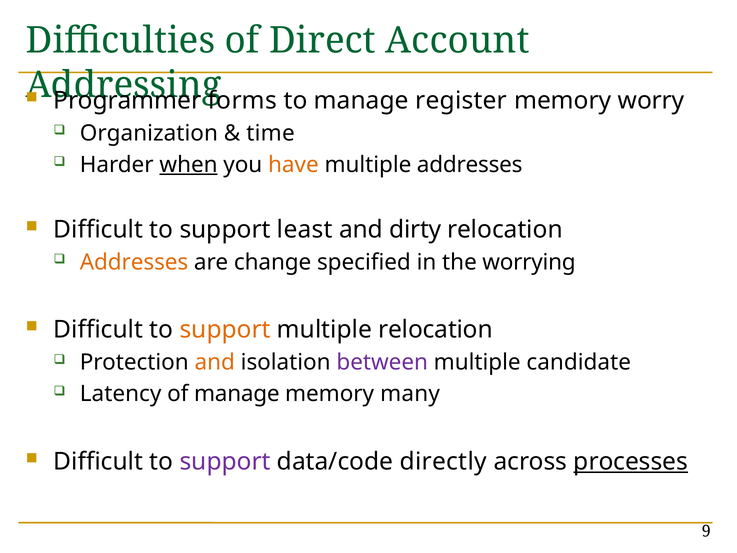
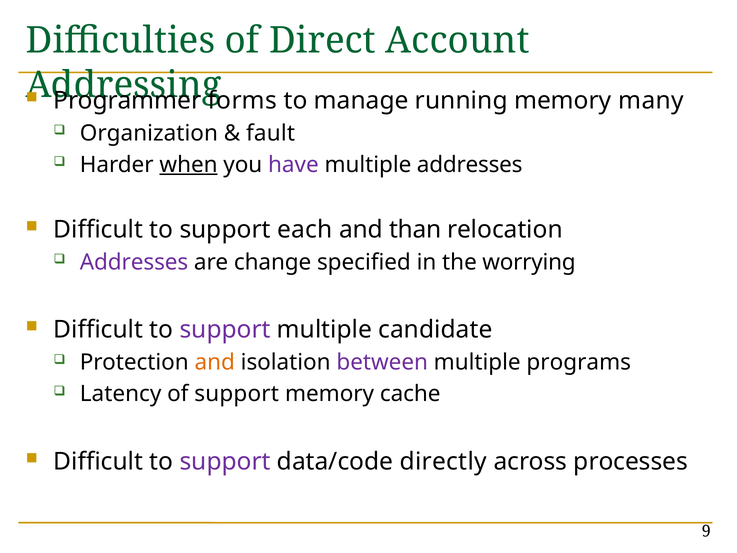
register: register -> running
worry: worry -> many
time: time -> fault
have colour: orange -> purple
least: least -> each
dirty: dirty -> than
Addresses at (134, 262) colour: orange -> purple
support at (225, 330) colour: orange -> purple
multiple relocation: relocation -> candidate
candidate: candidate -> programs
of manage: manage -> support
many: many -> cache
processes underline: present -> none
